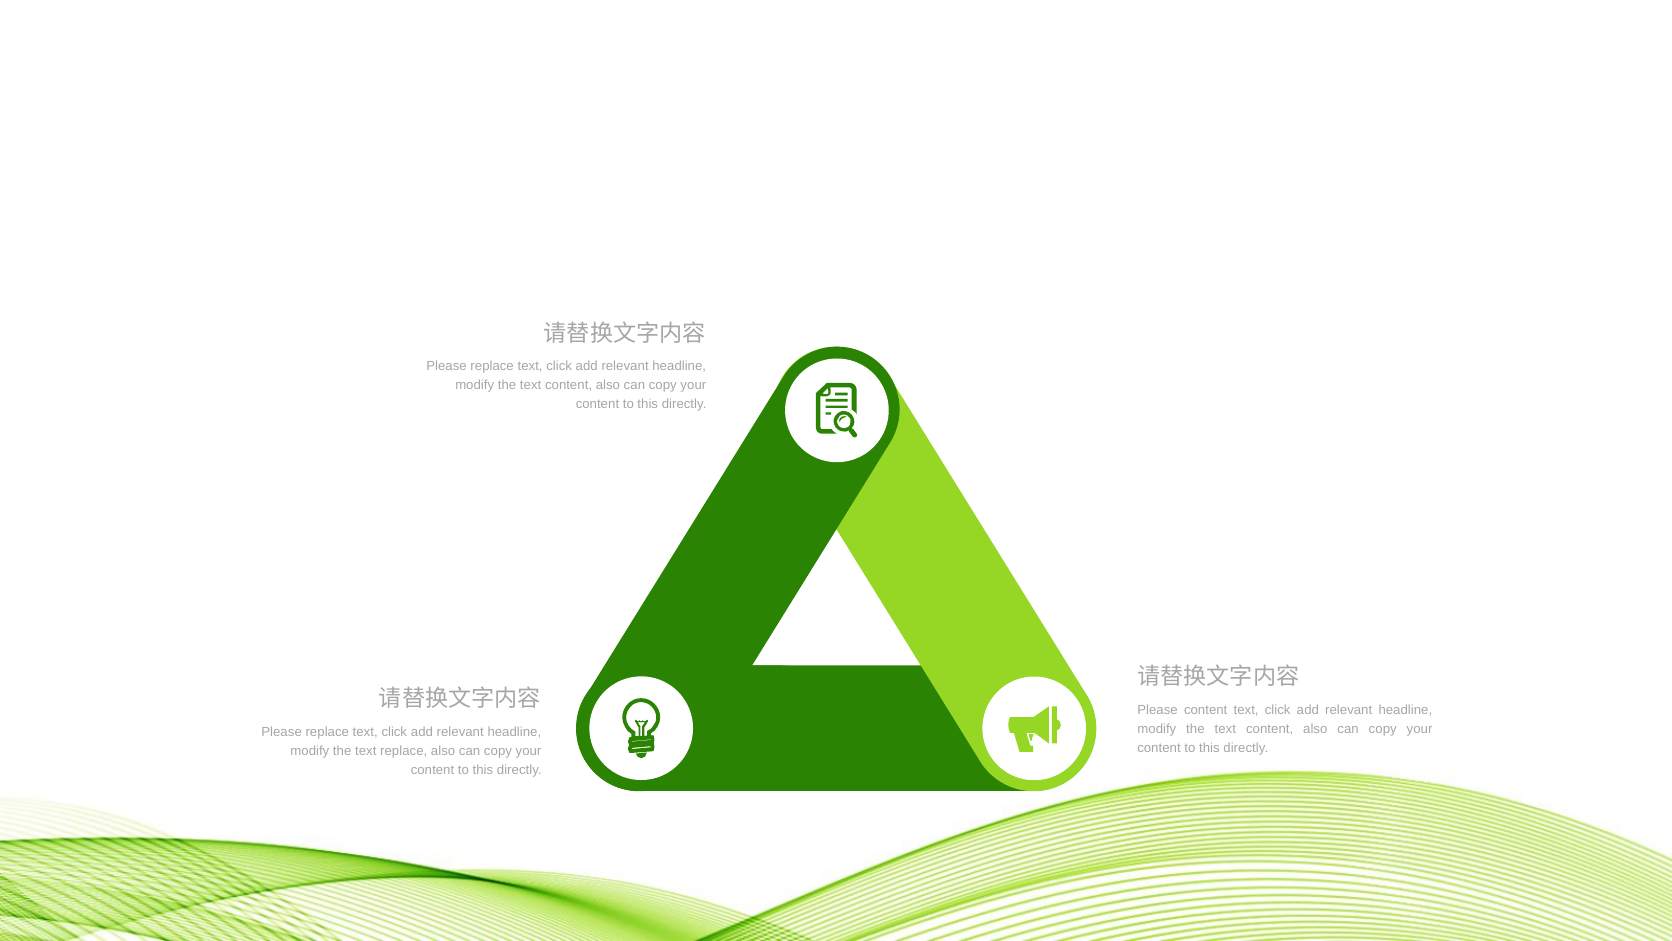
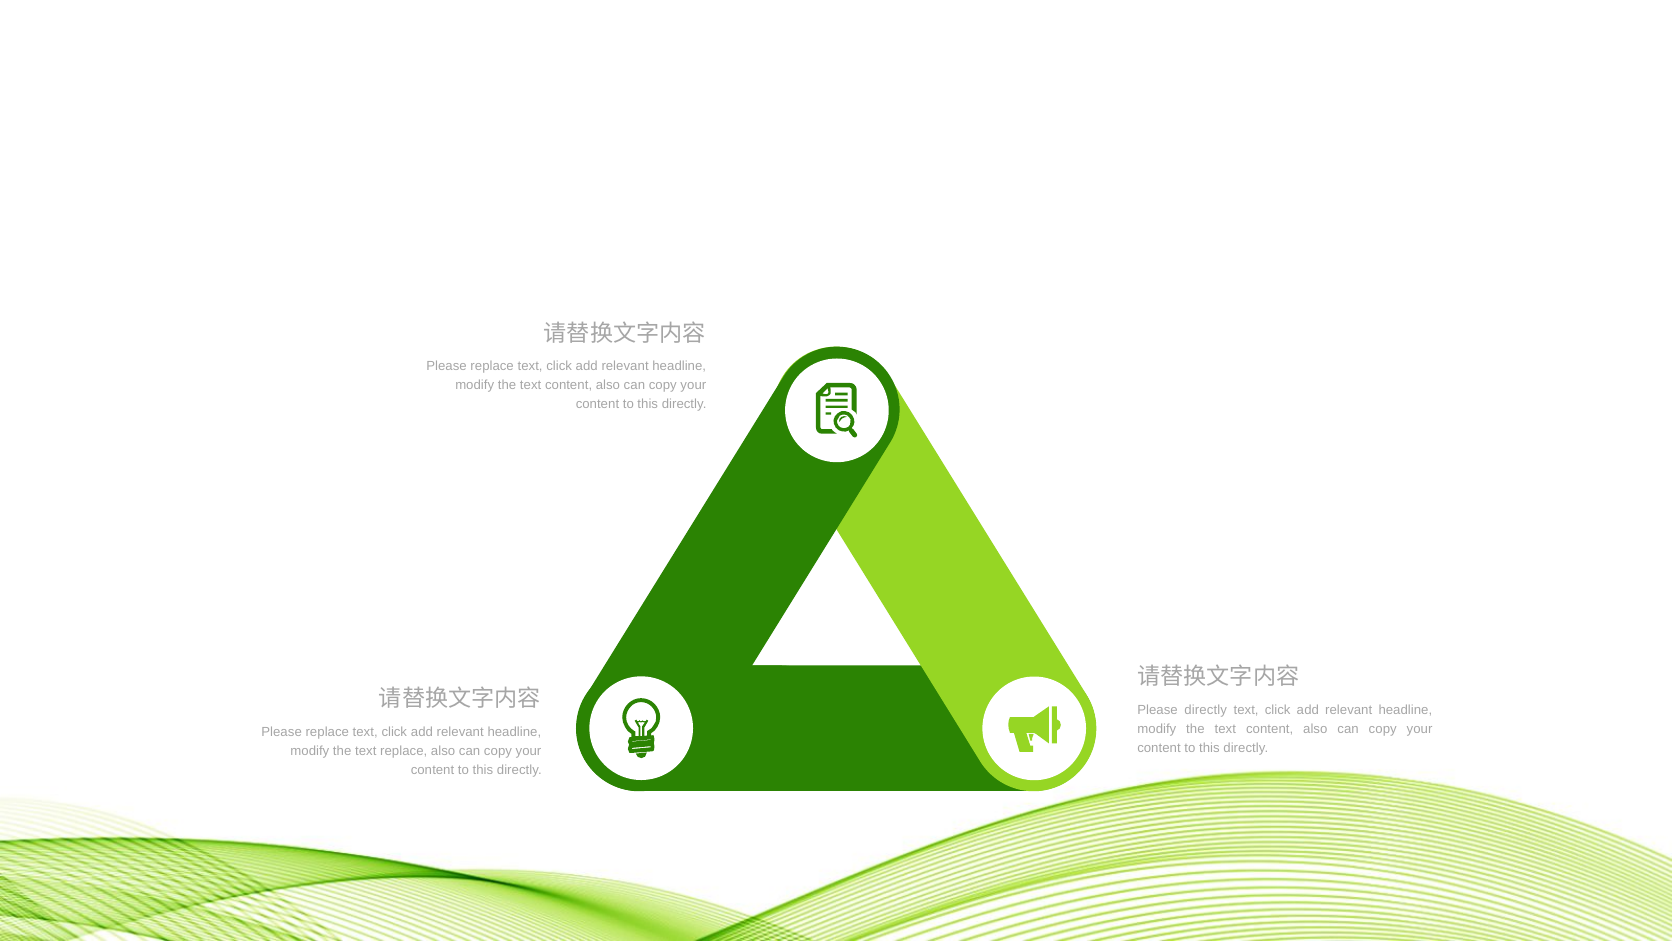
Please content: content -> directly
